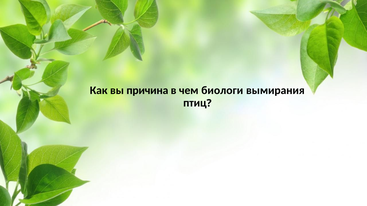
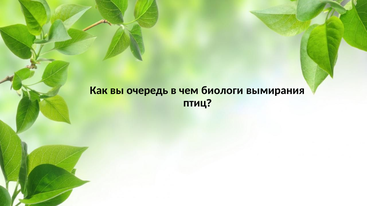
причина: причина -> очередь
